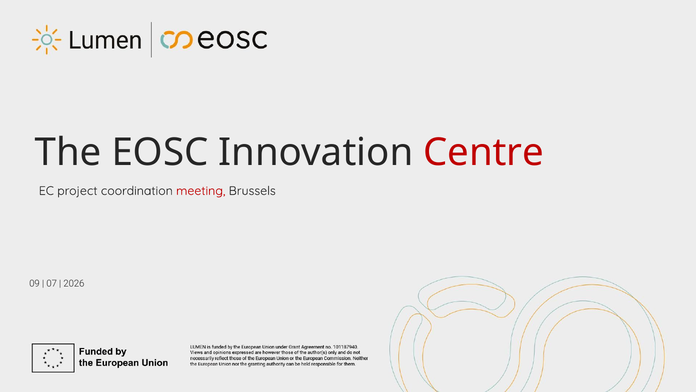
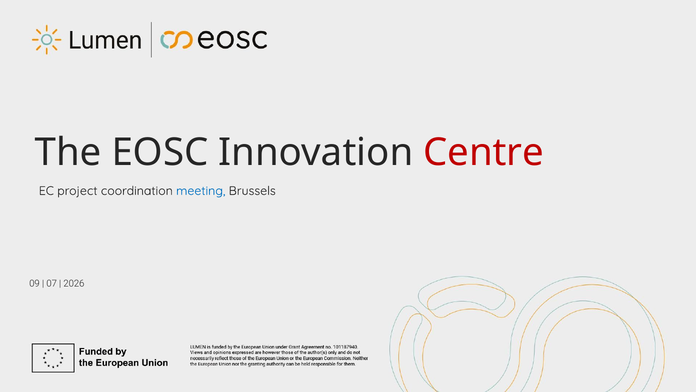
meeting colour: red -> blue
